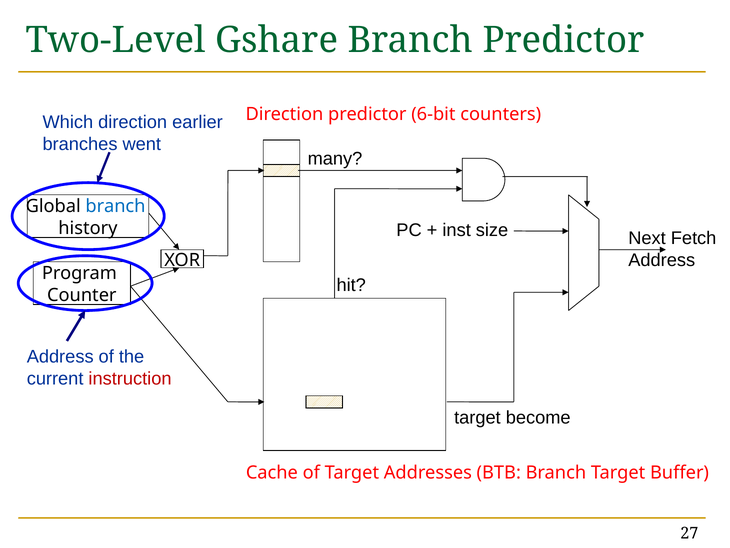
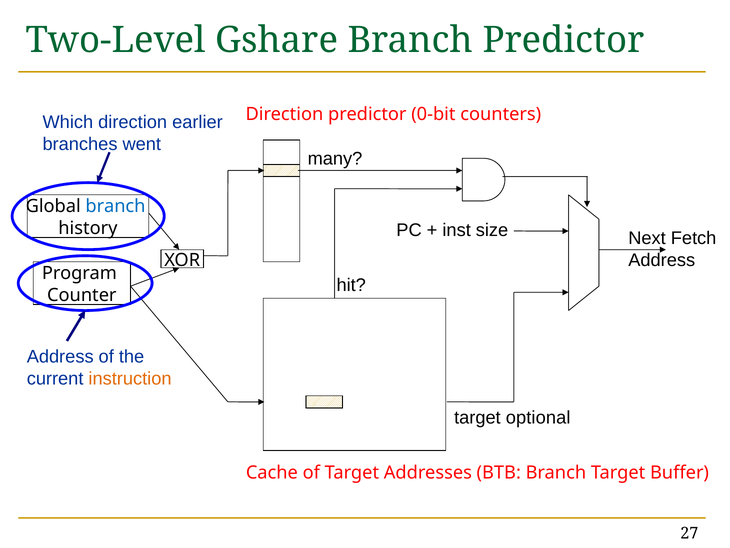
6-bit: 6-bit -> 0-bit
instruction colour: red -> orange
become: become -> optional
